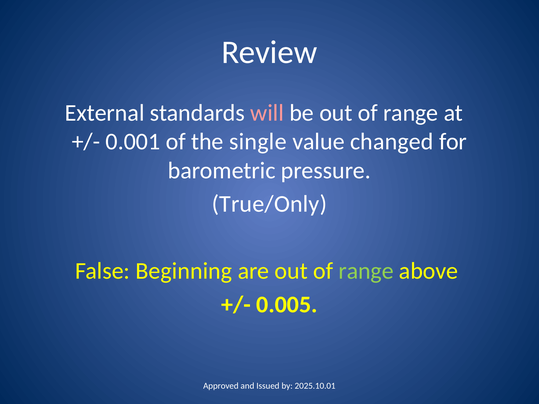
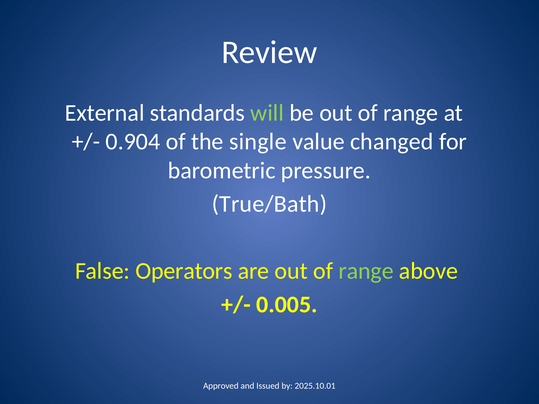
will colour: pink -> light green
0.001: 0.001 -> 0.904
True/Only: True/Only -> True/Bath
Beginning: Beginning -> Operators
